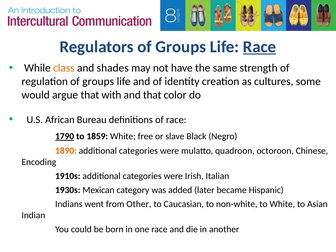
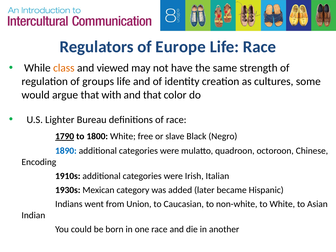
Regulators of Groups: Groups -> Europe
Race at (259, 47) underline: present -> none
shades: shades -> viewed
African: African -> Lighter
1859: 1859 -> 1800
1890 colour: orange -> blue
Other: Other -> Union
